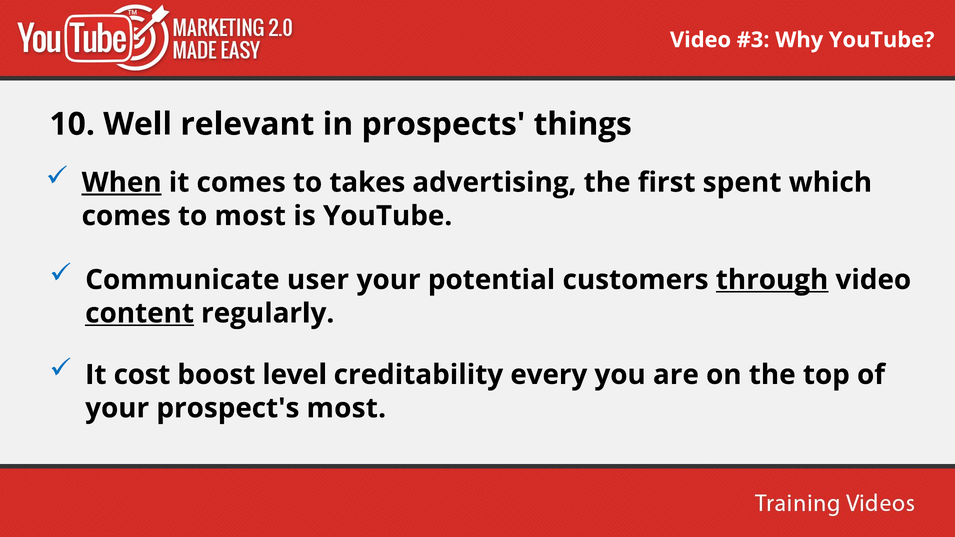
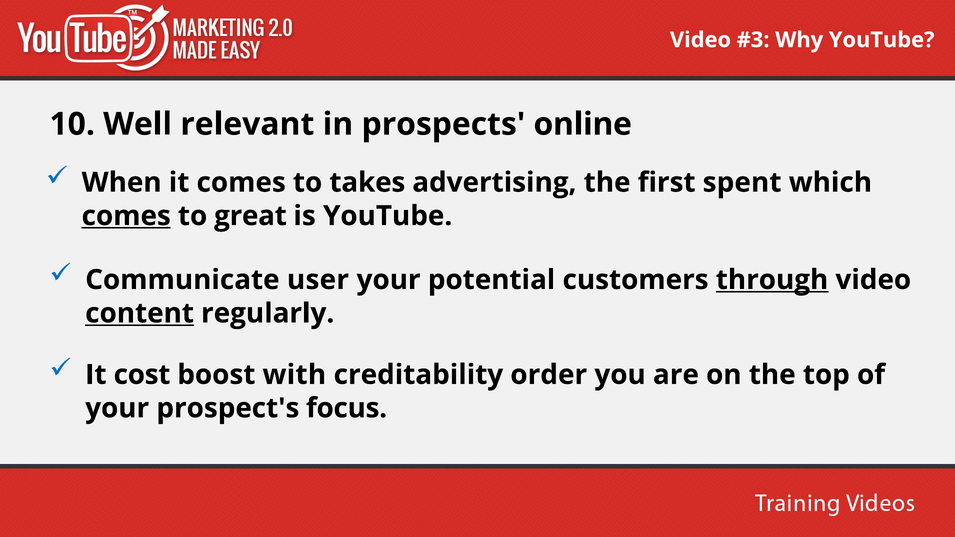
things: things -> online
When underline: present -> none
comes at (126, 216) underline: none -> present
to most: most -> great
level: level -> with
every: every -> order
prospect's most: most -> focus
